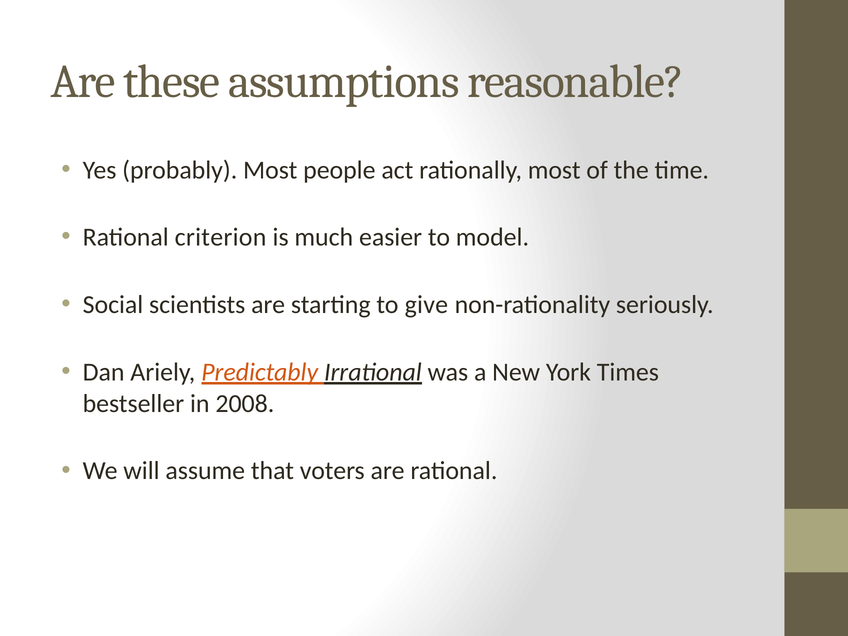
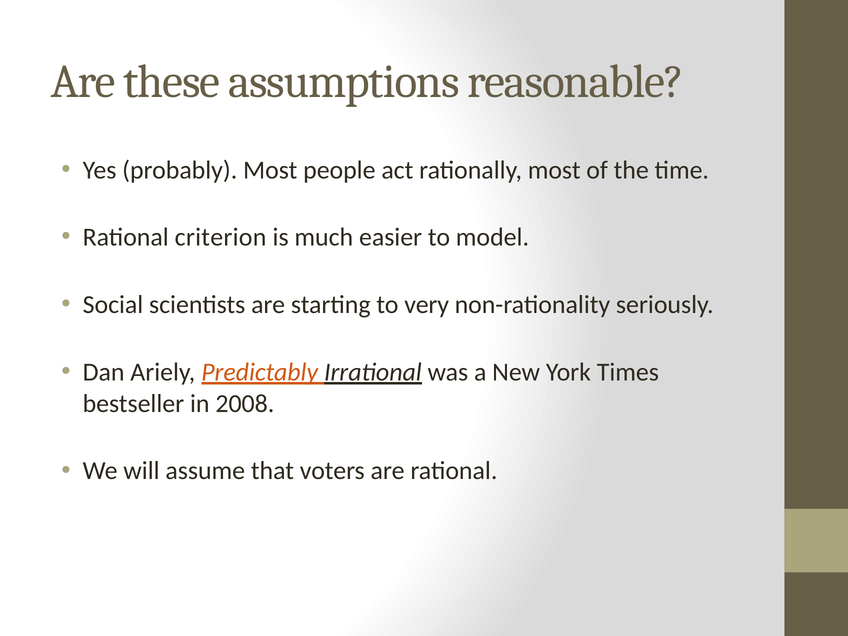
give: give -> very
